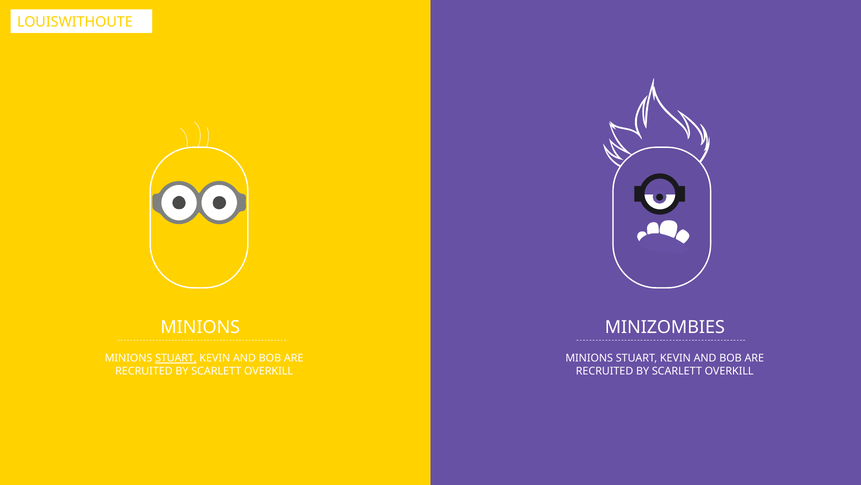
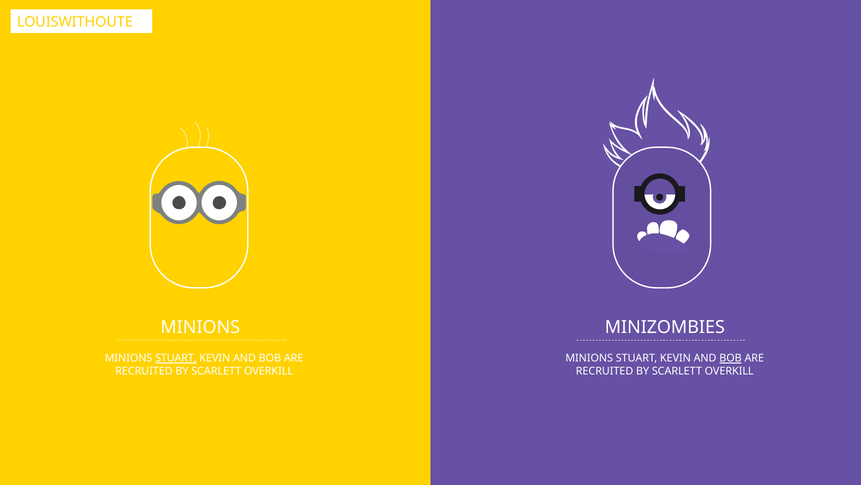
BOB at (730, 358) underline: none -> present
